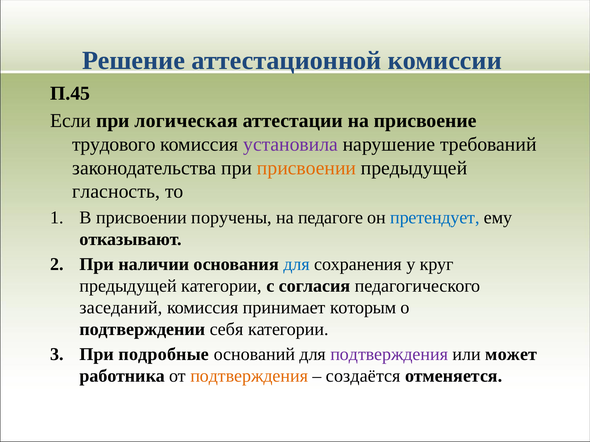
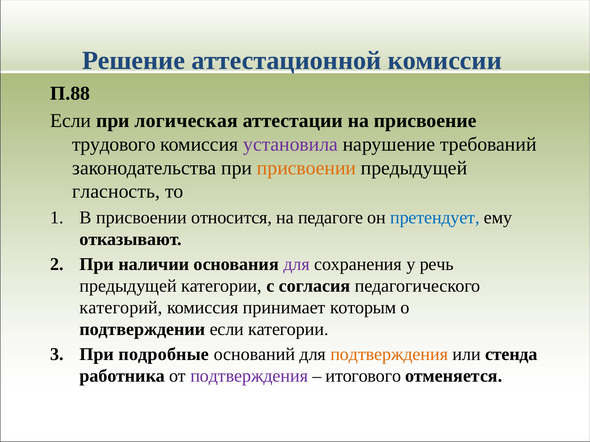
П.45: П.45 -> П.88
поручены: поручены -> относится
для at (297, 265) colour: blue -> purple
круг: круг -> речь
заседаний: заседаний -> категорий
подтверждении себя: себя -> если
подтверждения at (389, 355) colour: purple -> orange
может: может -> стенда
подтверждения at (249, 376) colour: orange -> purple
создаётся: создаётся -> итогового
